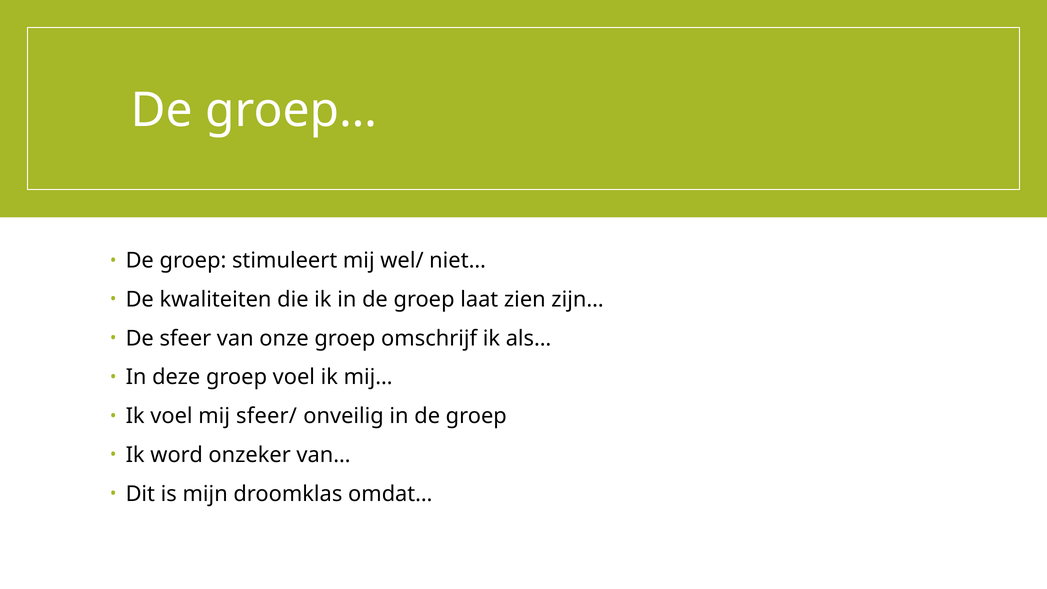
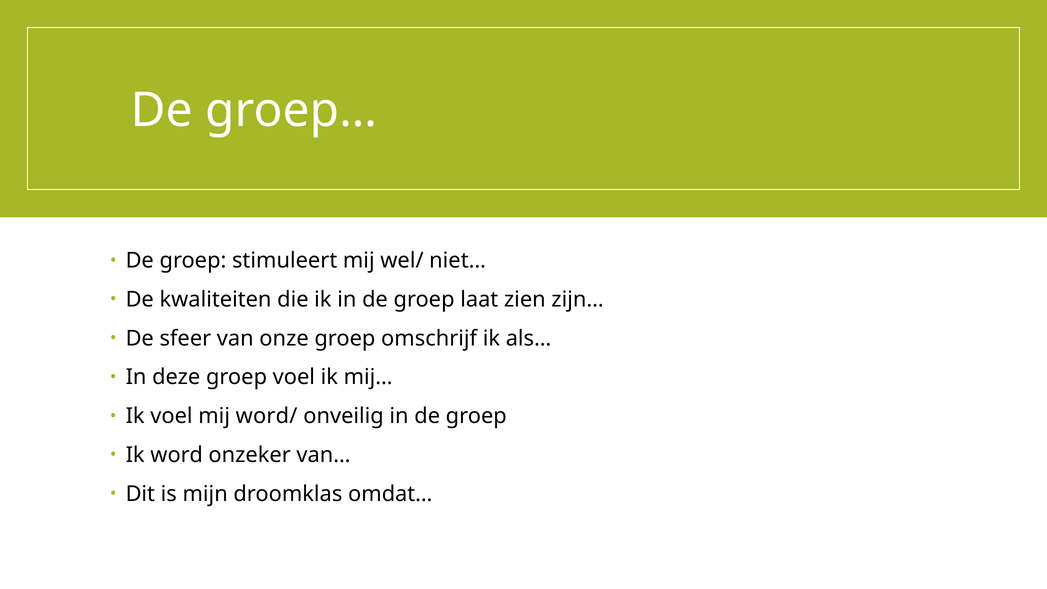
sfeer/: sfeer/ -> word/
